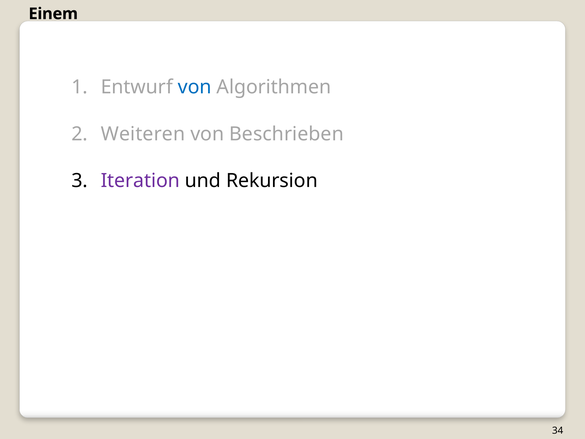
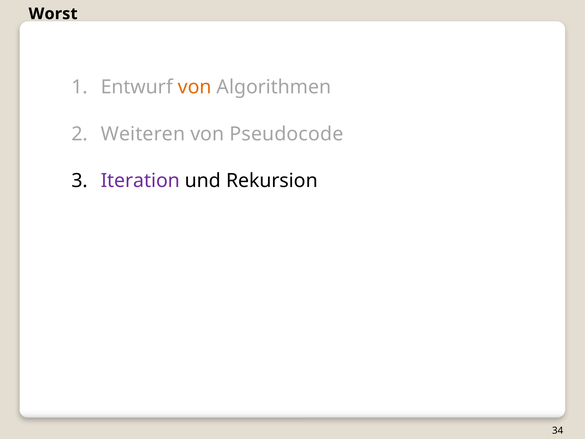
Einem: Einem -> Worst
von at (195, 87) colour: blue -> orange
Beschrieben: Beschrieben -> Pseudocode
